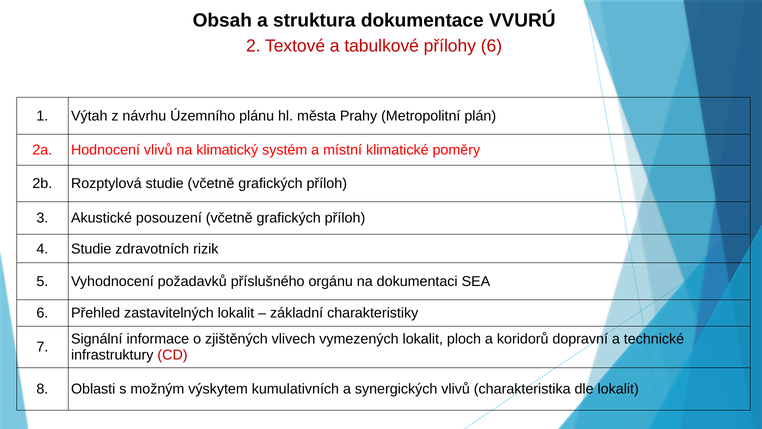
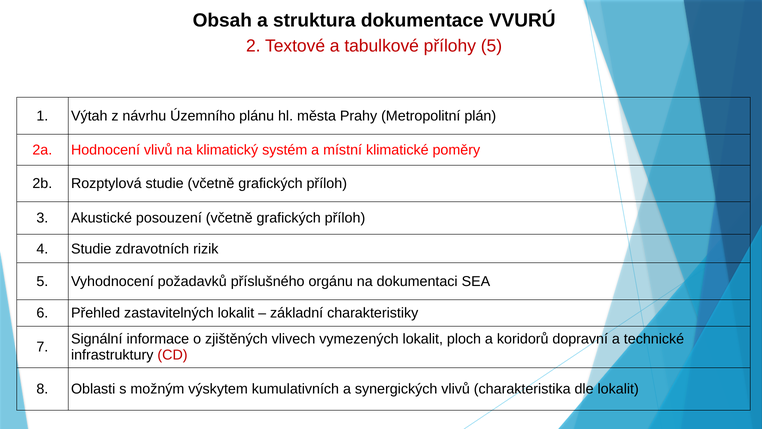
přílohy 6: 6 -> 5
